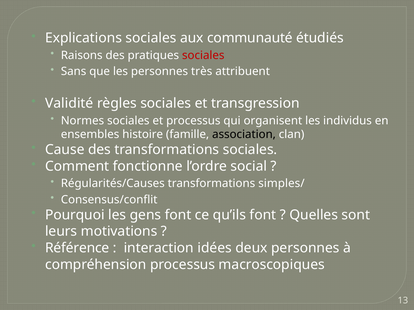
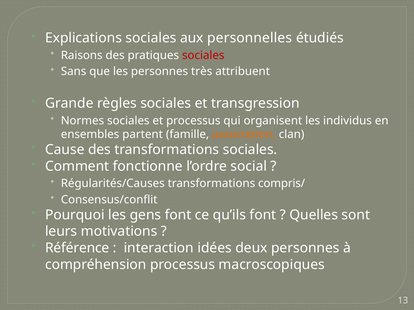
communauté: communauté -> personnelles
Validité: Validité -> Grande
histoire: histoire -> partent
association colour: black -> orange
simples/: simples/ -> compris/
